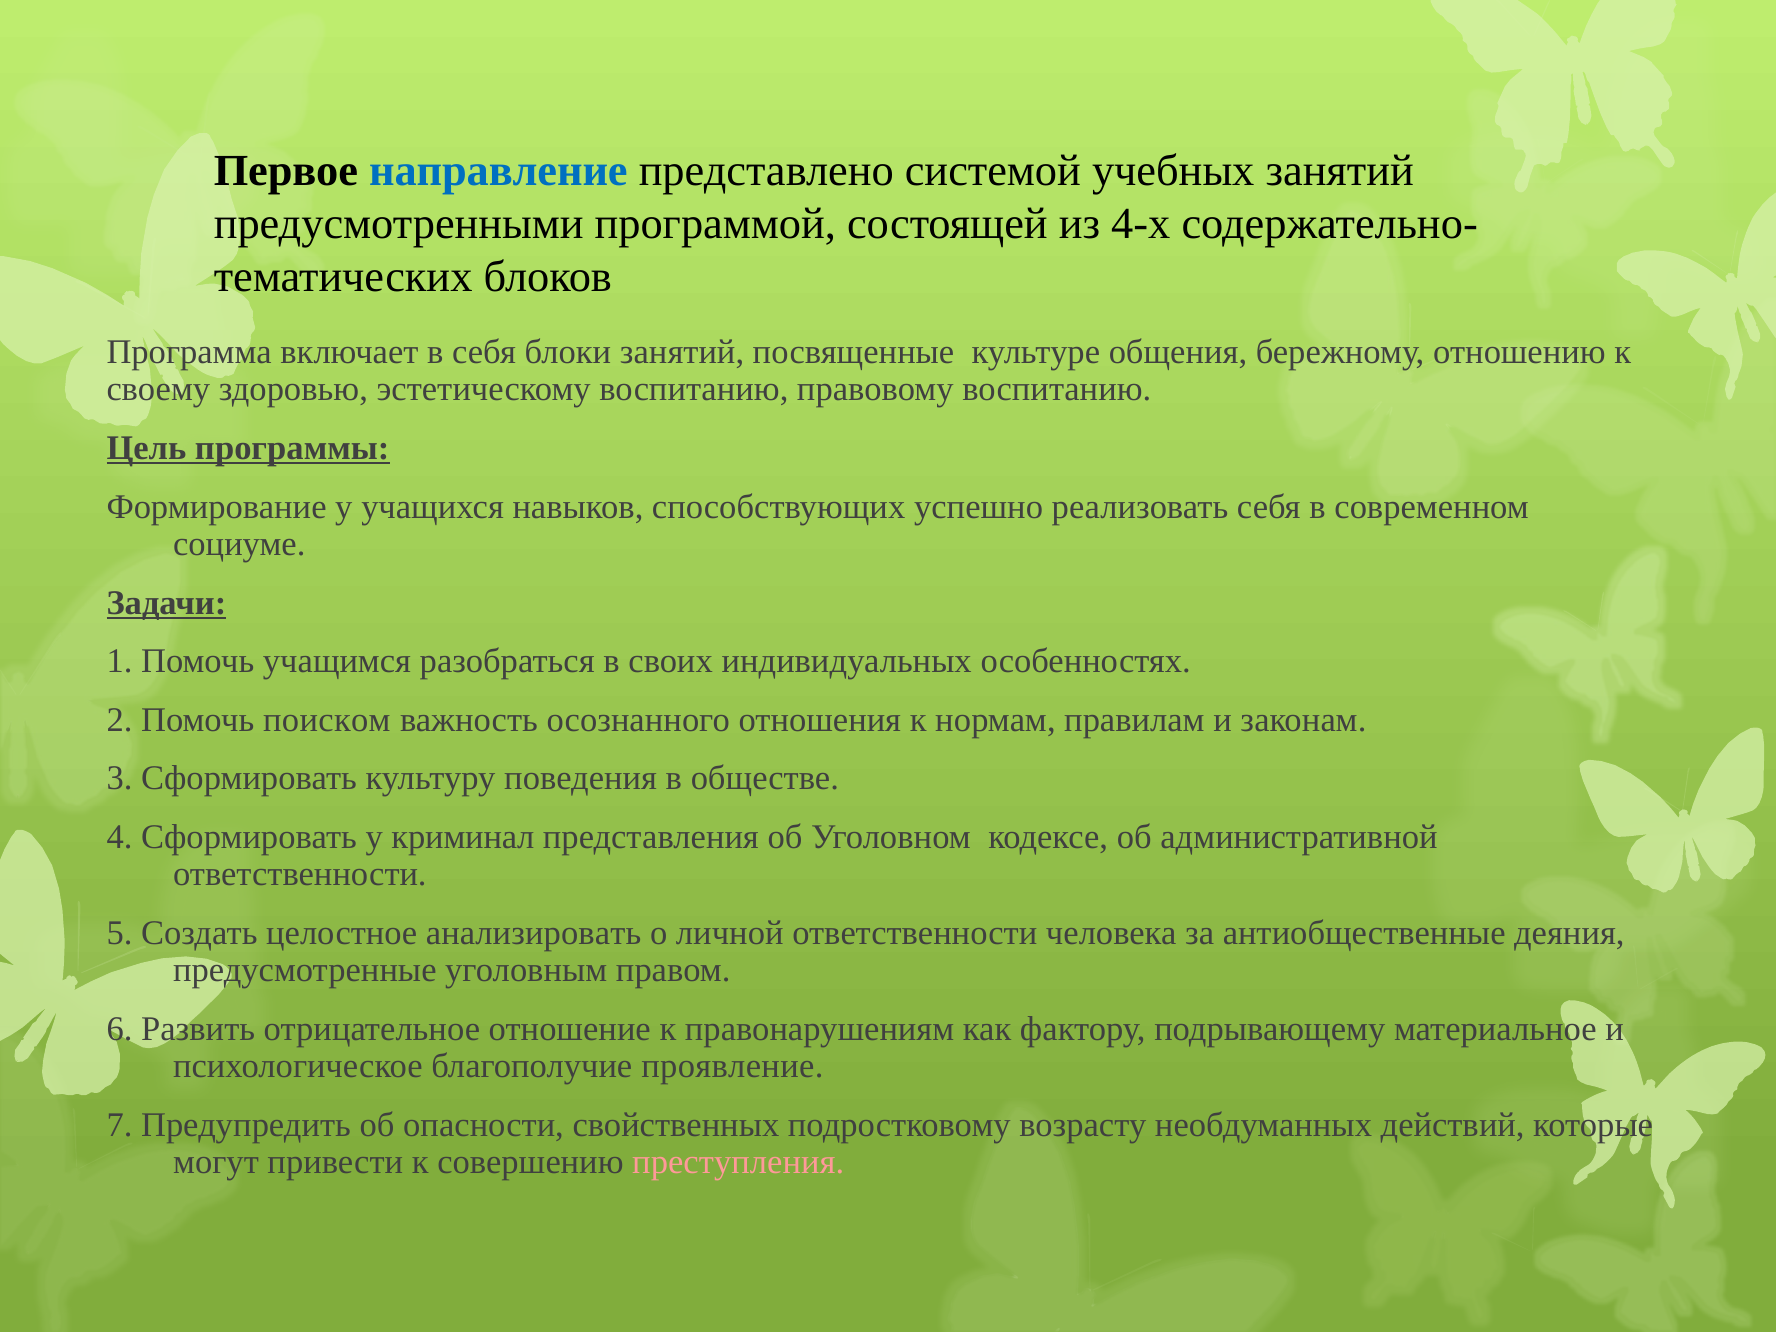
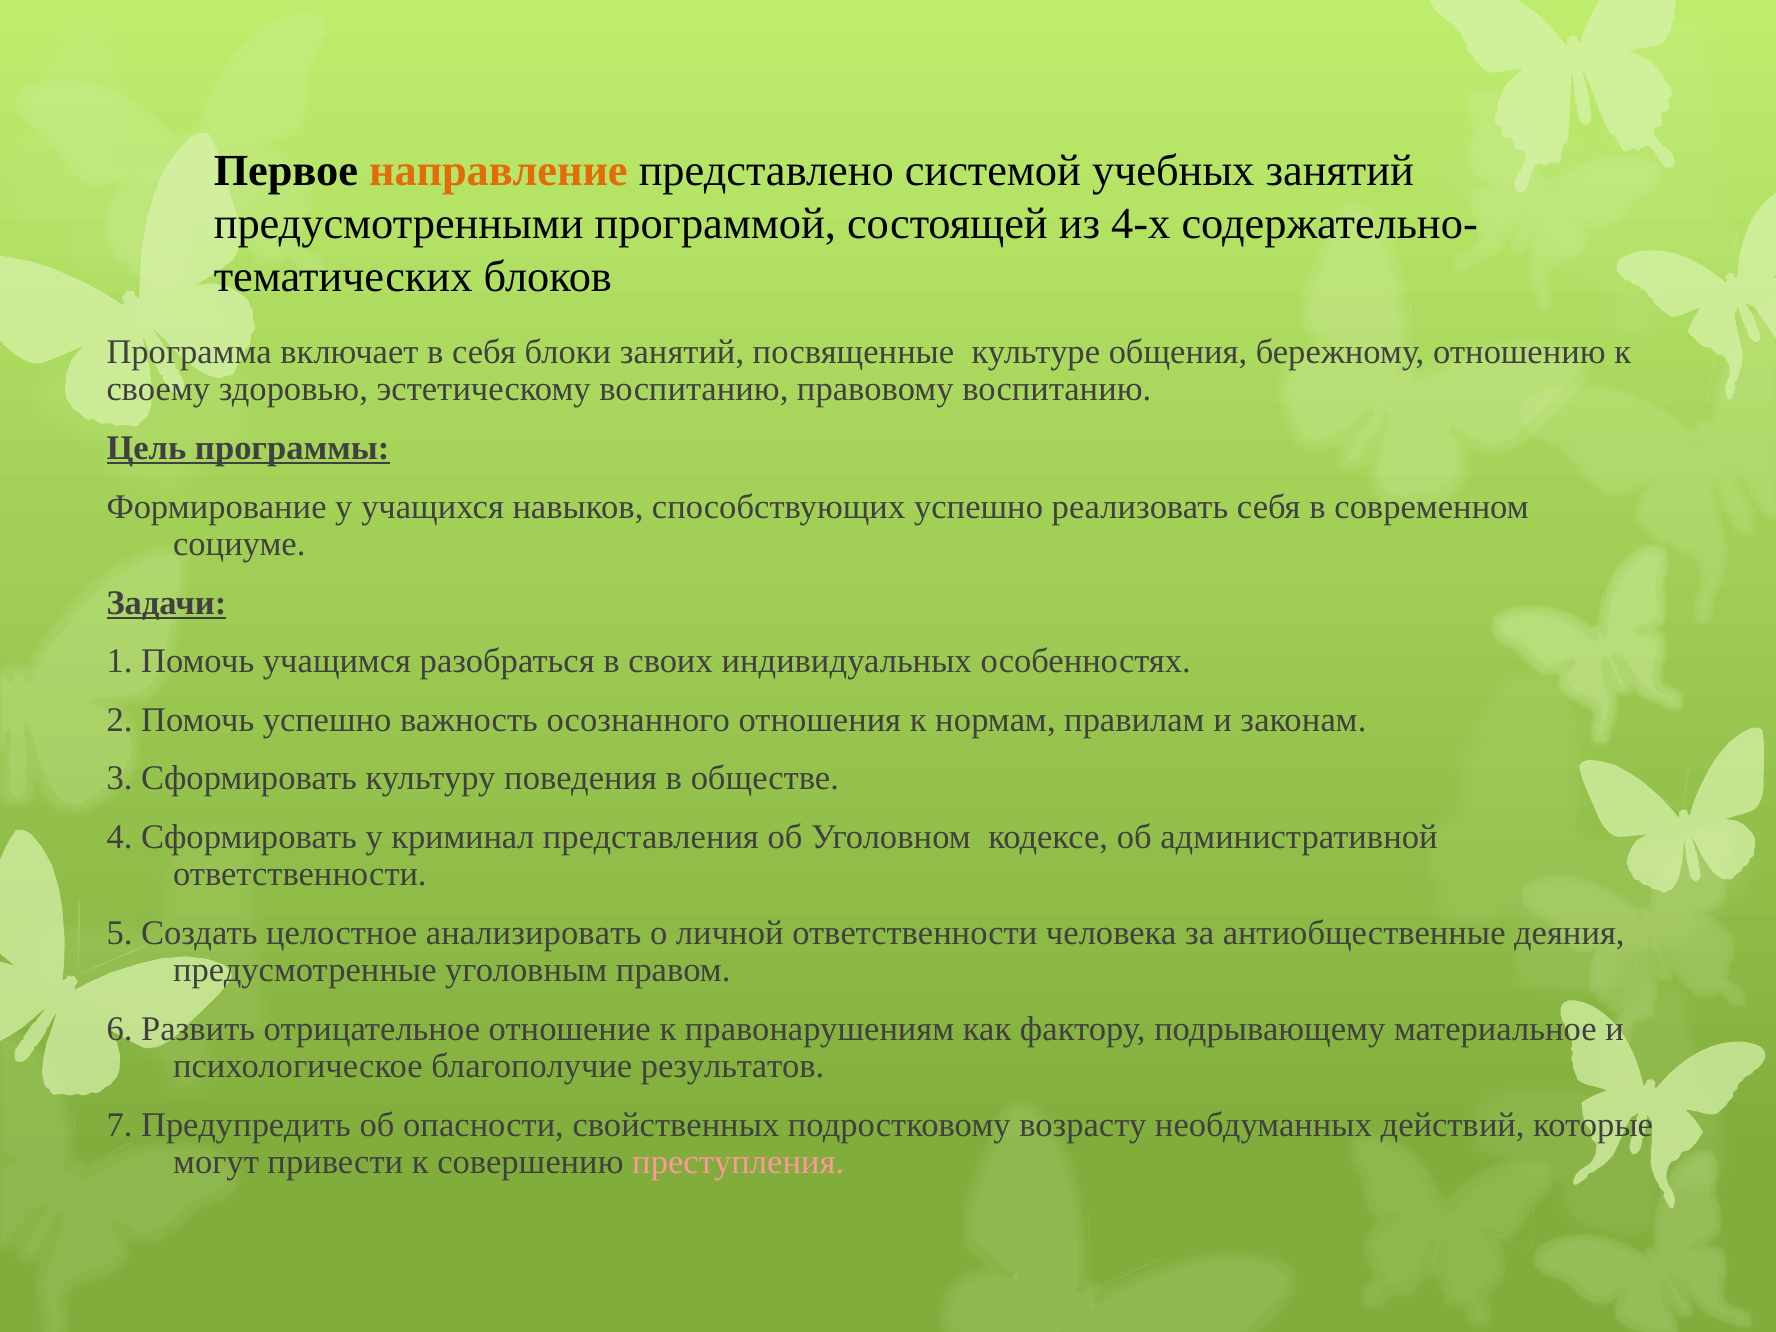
направление colour: blue -> orange
Помочь поиском: поиском -> успешно
проявление: проявление -> результатов
